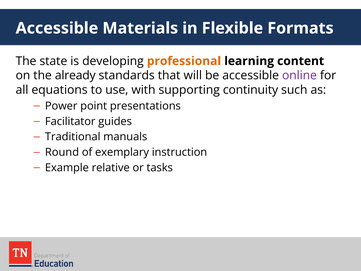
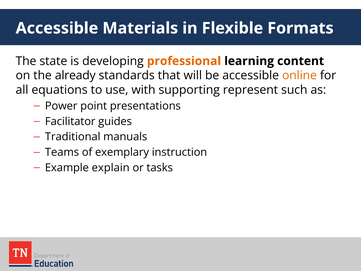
online colour: purple -> orange
continuity: continuity -> represent
Round: Round -> Teams
relative: relative -> explain
